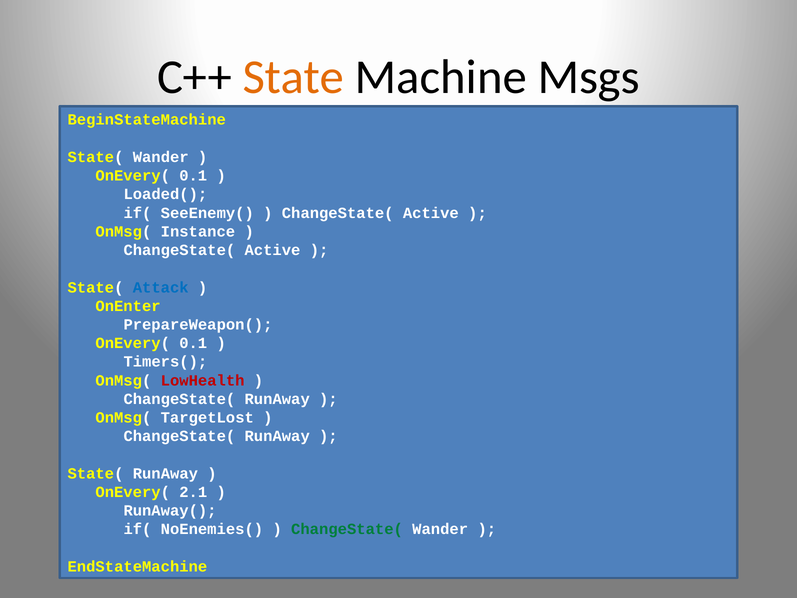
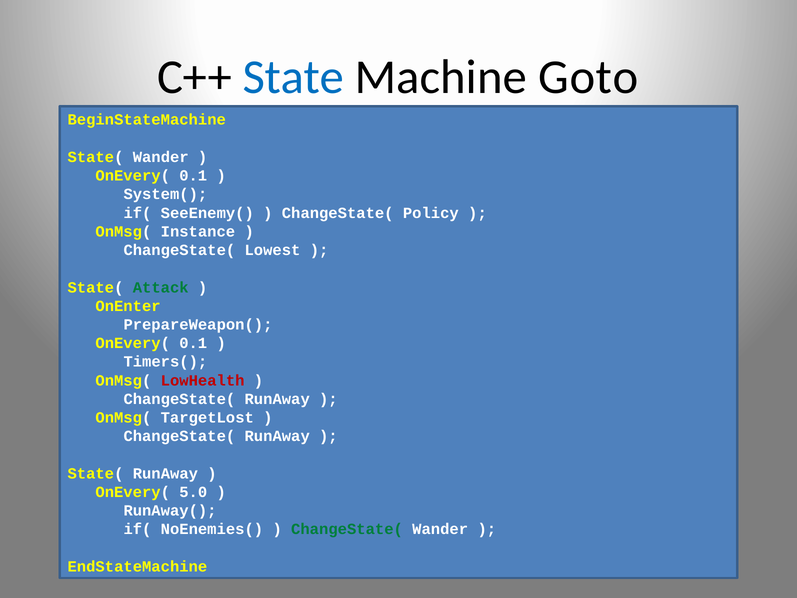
State colour: orange -> blue
Msgs: Msgs -> Goto
Loaded(: Loaded( -> System(
Active at (431, 213): Active -> Policy
Active at (272, 250): Active -> Lowest
Attack colour: blue -> green
2.1: 2.1 -> 5.0
